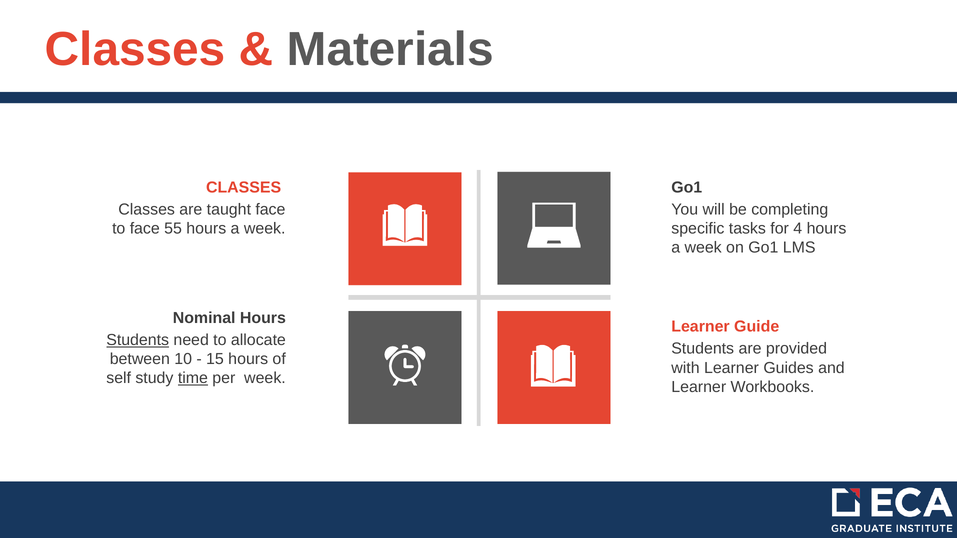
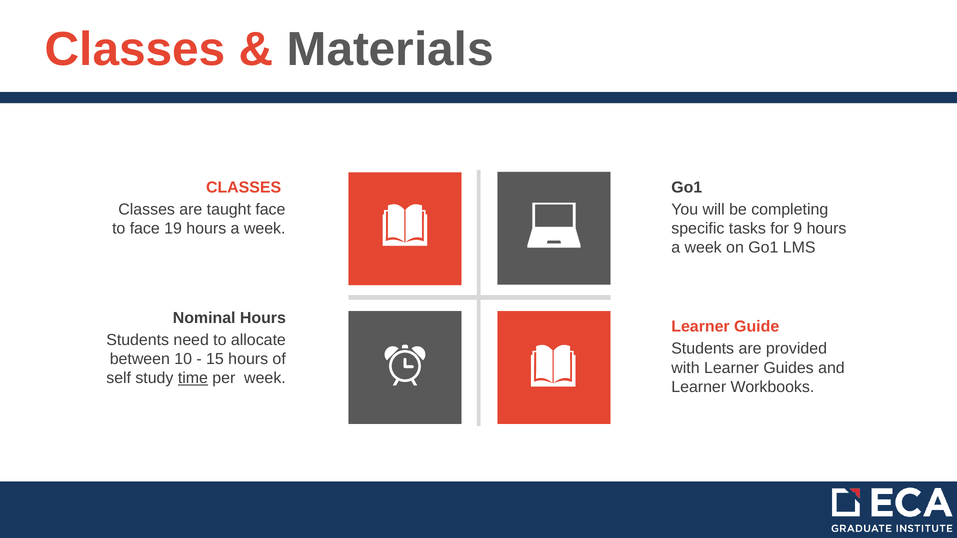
55: 55 -> 19
4: 4 -> 9
Students at (138, 340) underline: present -> none
